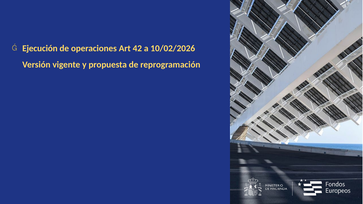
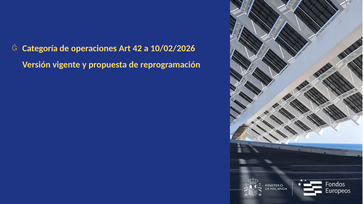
Ejecución: Ejecución -> Categoría
